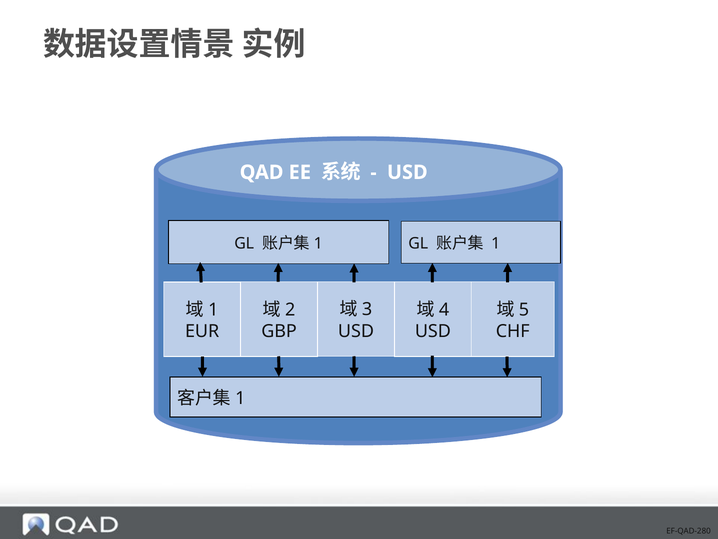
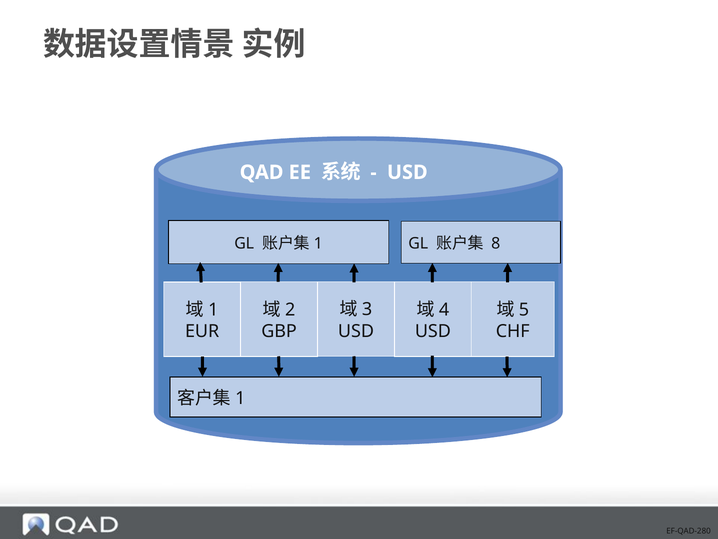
1: 1 -> 8
